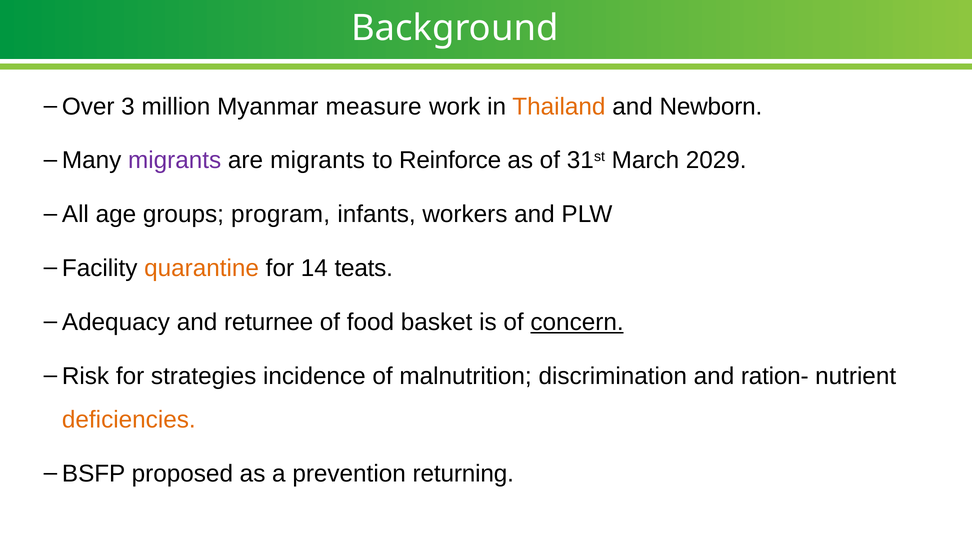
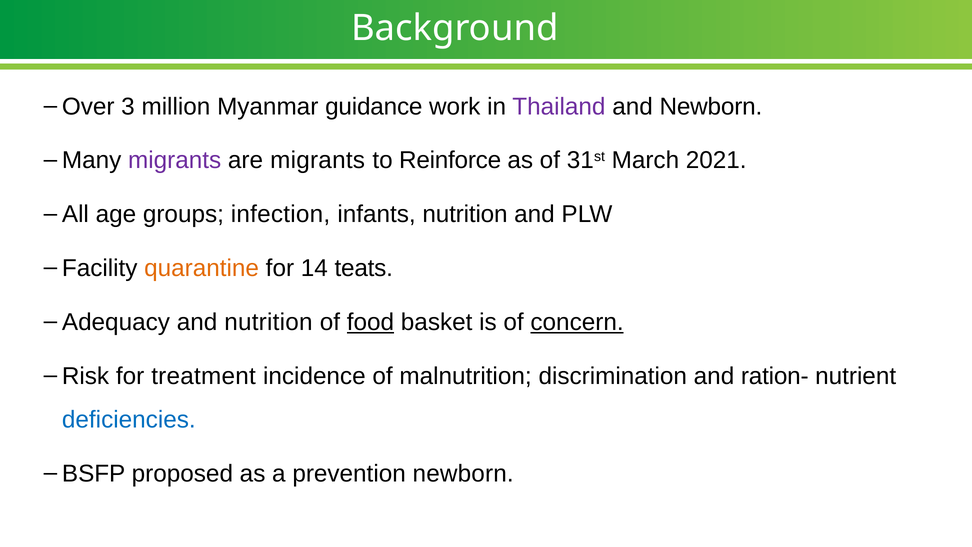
measure: measure -> guidance
Thailand colour: orange -> purple
2029: 2029 -> 2021
program: program -> infection
infants workers: workers -> nutrition
and returnee: returnee -> nutrition
food underline: none -> present
strategies: strategies -> treatment
deficiencies colour: orange -> blue
prevention returning: returning -> newborn
